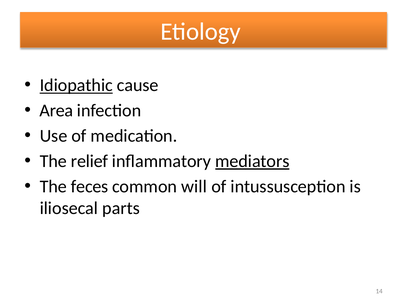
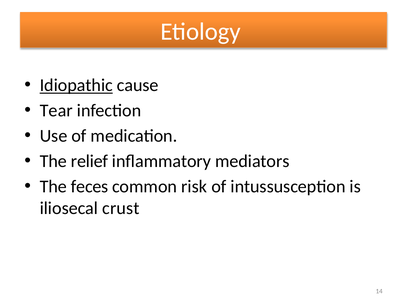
Area: Area -> Tear
mediators underline: present -> none
will: will -> risk
parts: parts -> crust
